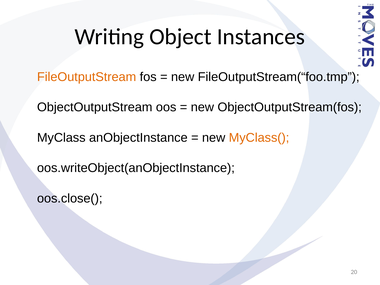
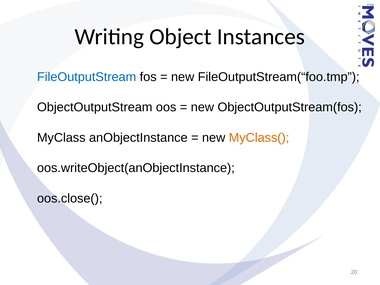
FileOutputStream colour: orange -> blue
